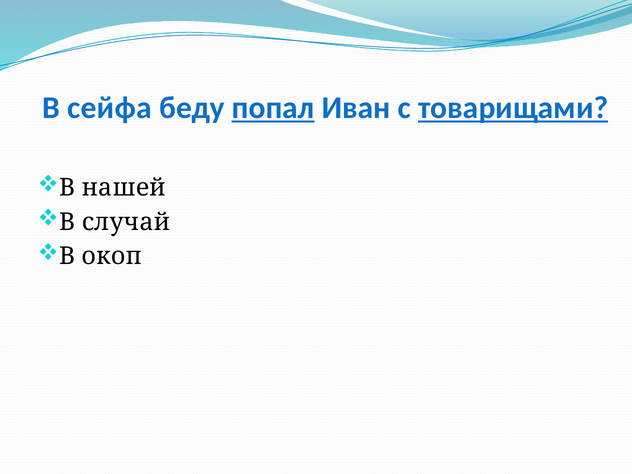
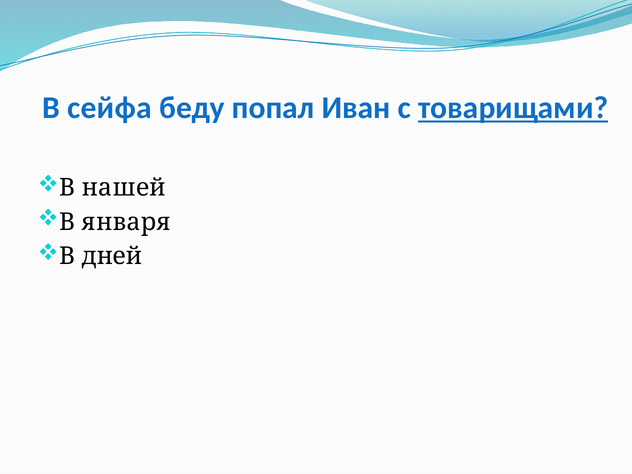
попал underline: present -> none
случай: случай -> января
окоп: окоп -> дней
